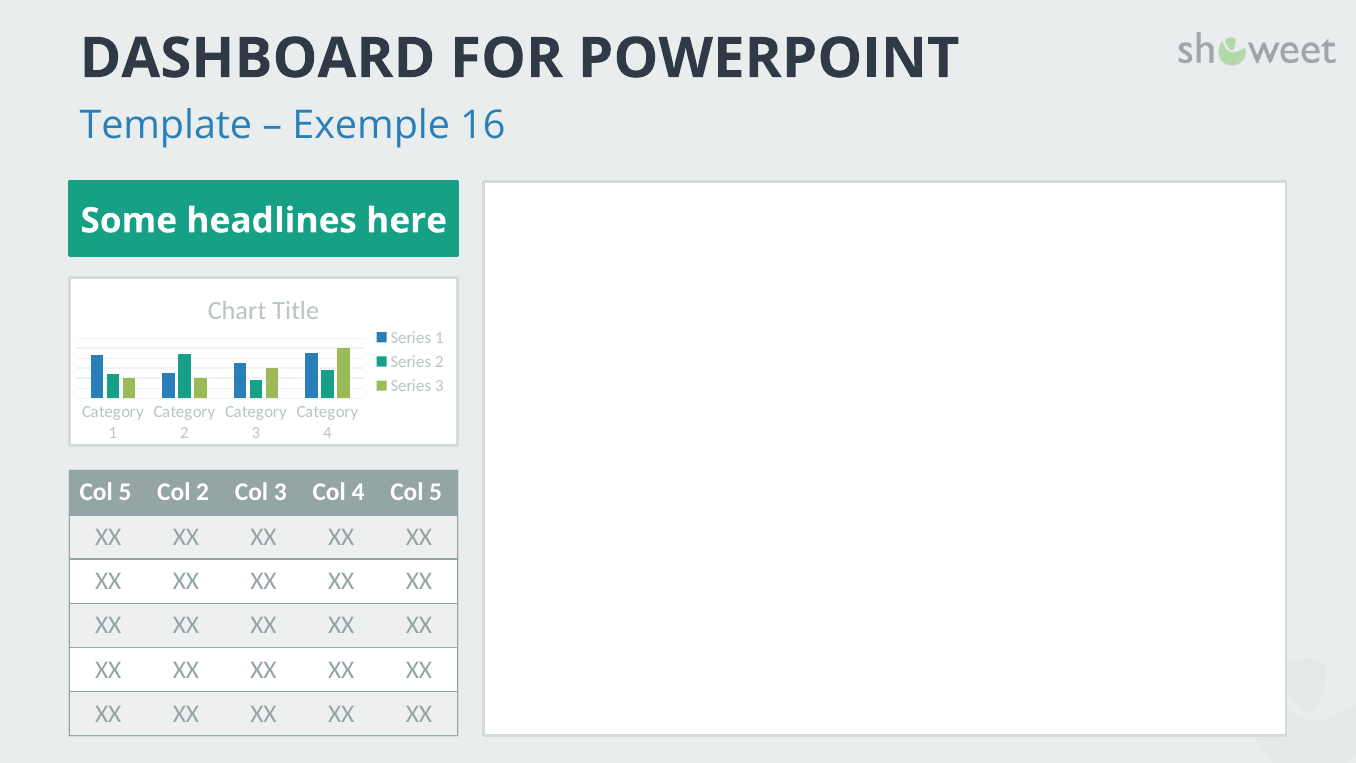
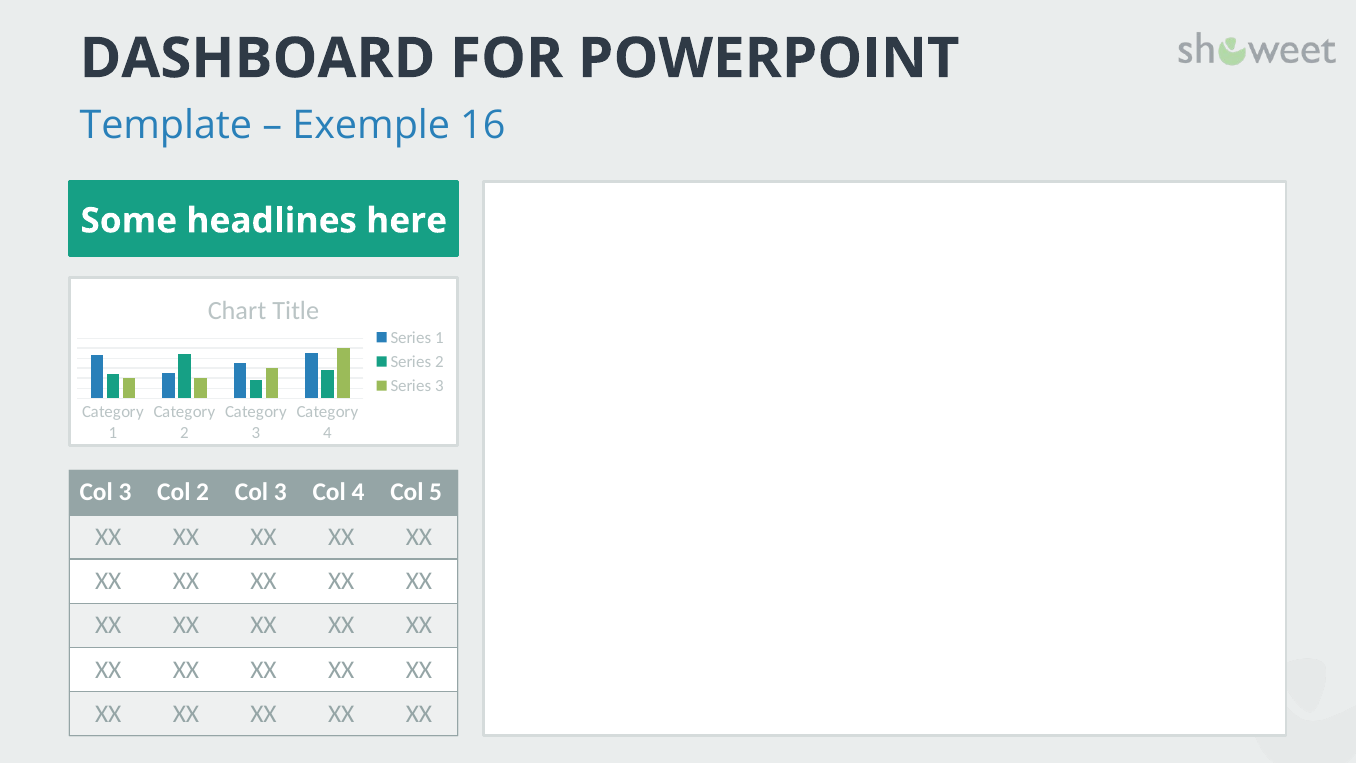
5 at (125, 492): 5 -> 3
